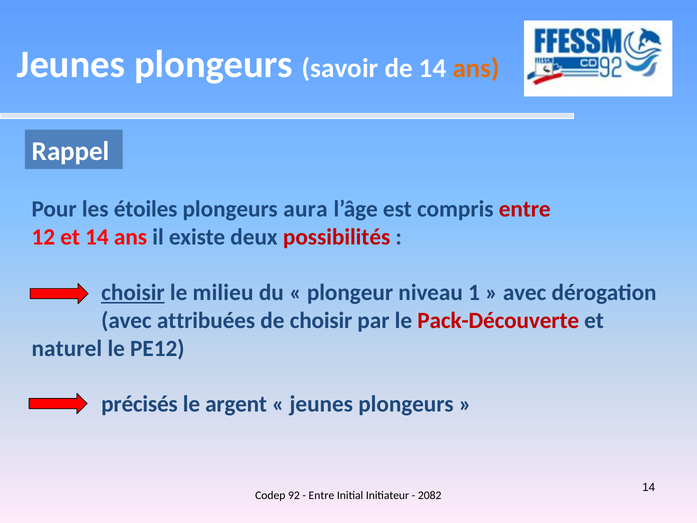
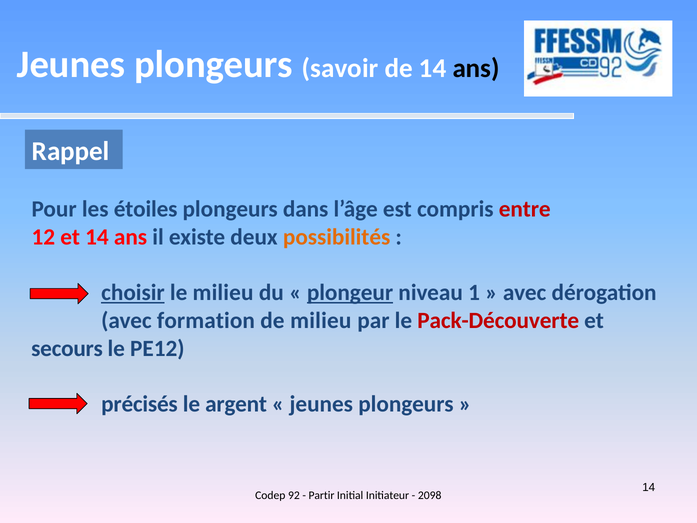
ans at (476, 68) colour: orange -> black
aura: aura -> dans
possibilités colour: red -> orange
plongeur underline: none -> present
attribuées: attribuées -> formation
de choisir: choisir -> milieu
naturel: naturel -> secours
Entre at (321, 495): Entre -> Partir
2082: 2082 -> 2098
